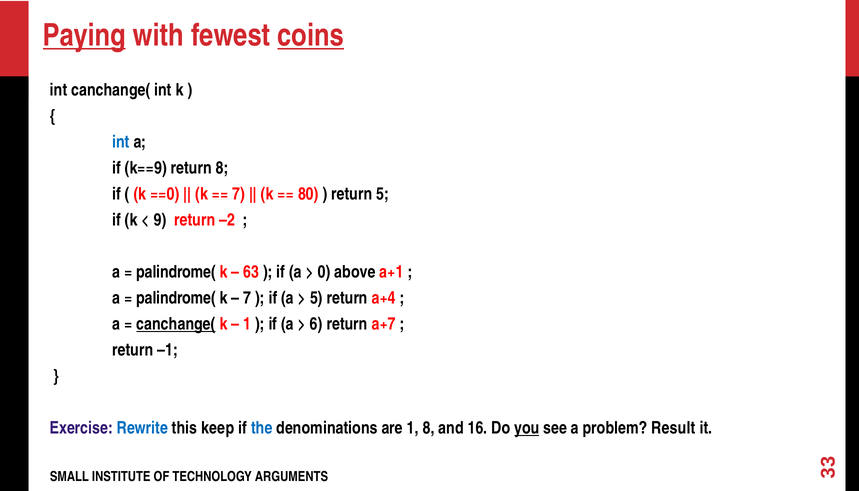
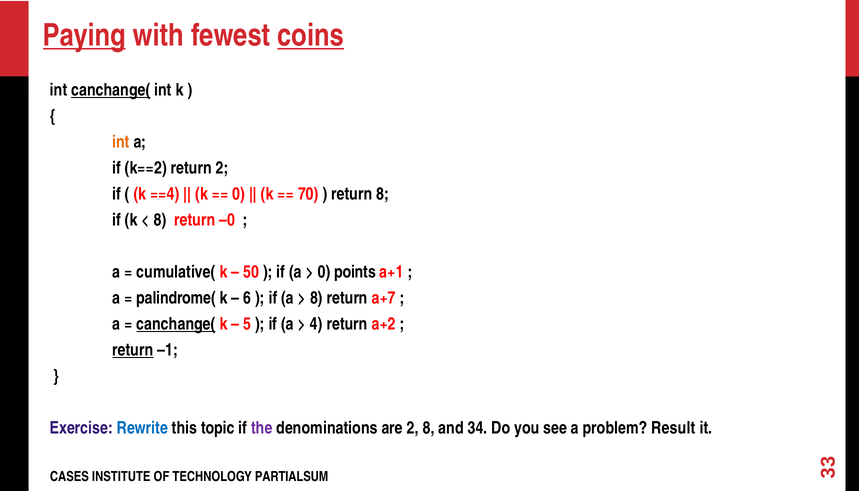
canchange( at (111, 90) underline: none -> present
int at (121, 142) colour: blue -> orange
k==9: k==9 -> k==2
return 8: 8 -> 2
==0: ==0 -> ==4
7 at (239, 194): 7 -> 0
80: 80 -> 70
return 5: 5 -> 8
9 at (160, 220): 9 -> 8
–2: –2 -> –0
palindrome( at (176, 272): palindrome( -> cumulative(
63: 63 -> 50
above: above -> points
7 at (247, 298): 7 -> 6
5 at (316, 298): 5 -> 8
a+4: a+4 -> a+7
1 at (247, 324): 1 -> 5
6: 6 -> 4
a+7: a+7 -> a+2
return at (133, 350) underline: none -> present
keep: keep -> topic
the colour: blue -> purple
are 1: 1 -> 2
16: 16 -> 34
you underline: present -> none
SMALL: SMALL -> CASES
ARGUMENTS: ARGUMENTS -> PARTIALSUM
